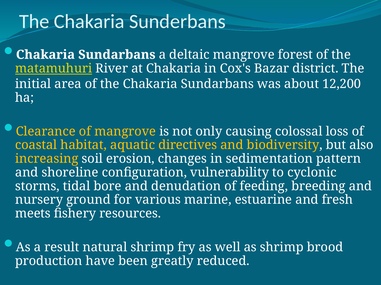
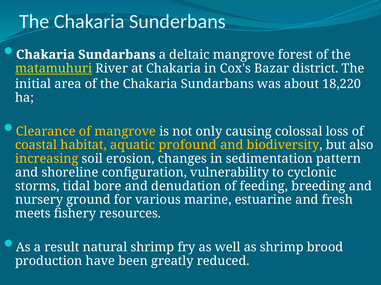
12,200: 12,200 -> 18,220
directives: directives -> profound
